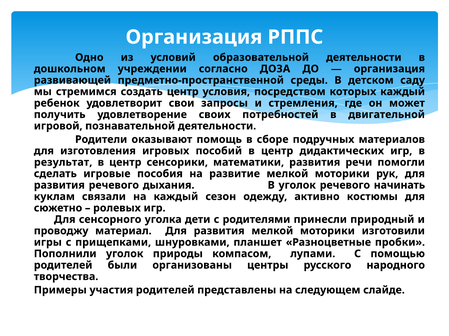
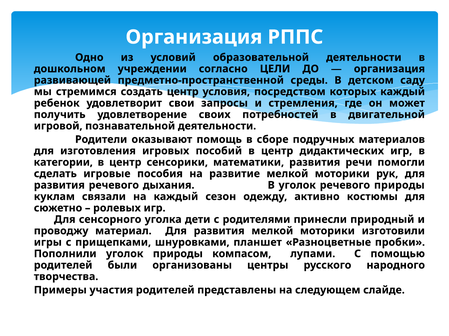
ДОЗА: ДОЗА -> ЦЕЛИ
результат: результат -> категории
речевого начинать: начинать -> природы
